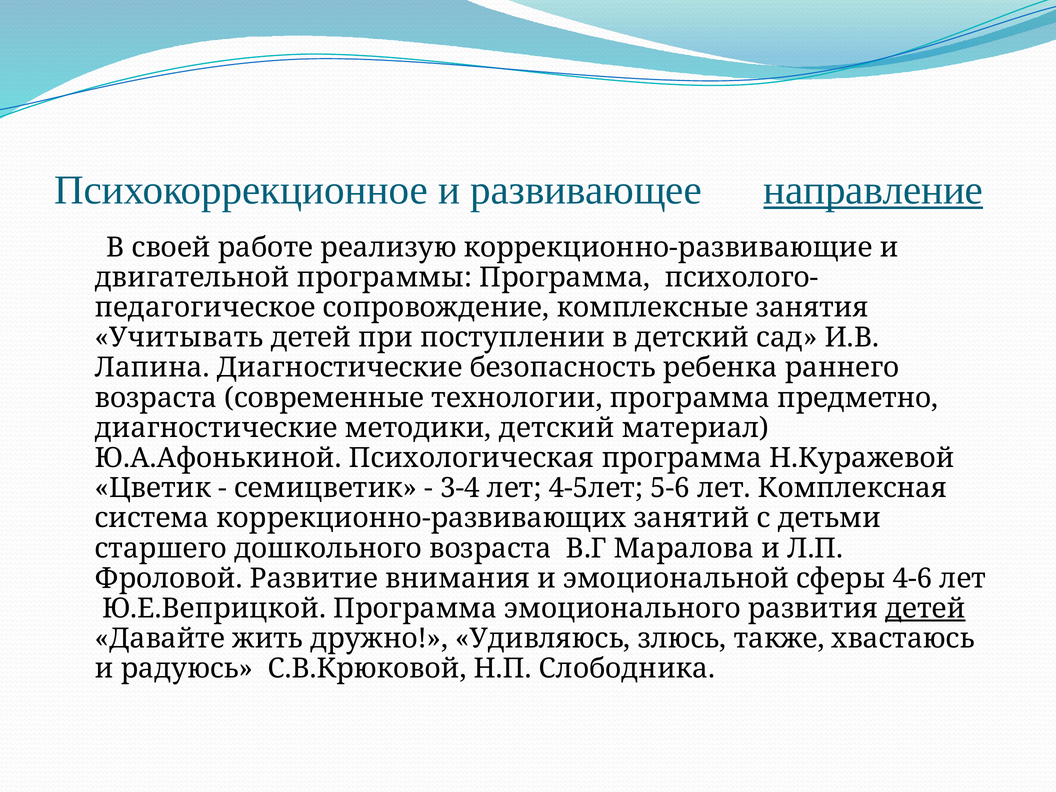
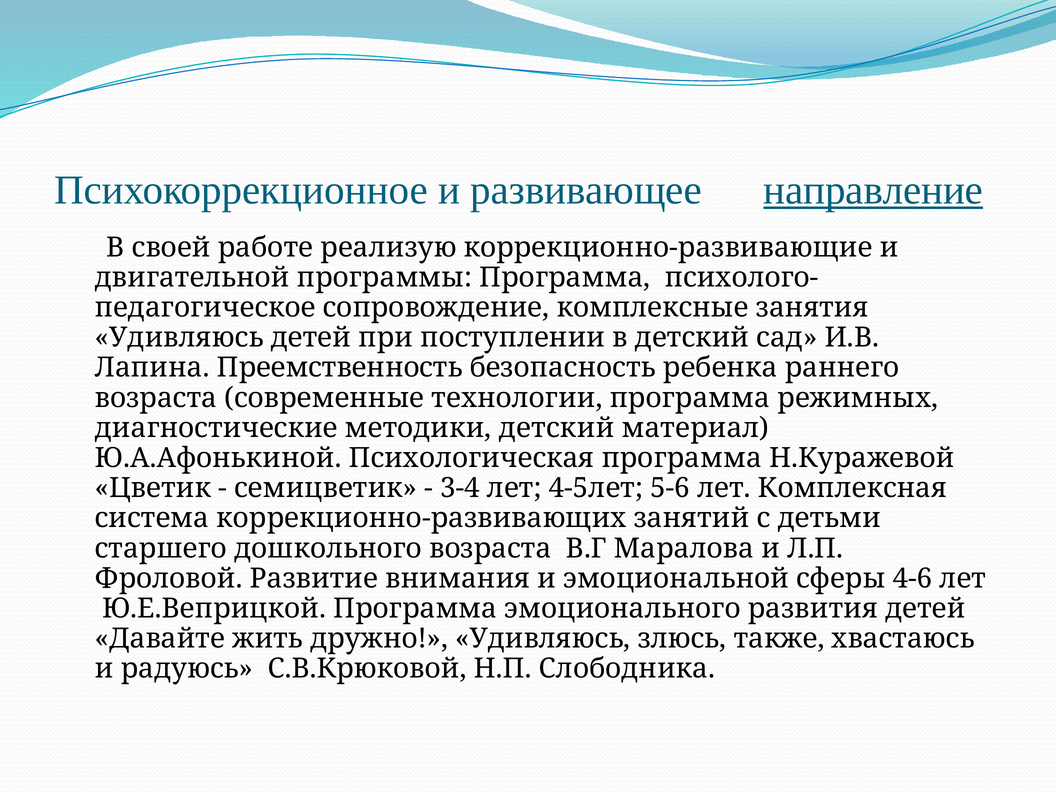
Учитывать at (179, 338): Учитывать -> Удивляюсь
Лапина Диагностические: Диагностические -> Преемственность
предметно: предметно -> режимных
детей at (925, 609) underline: present -> none
